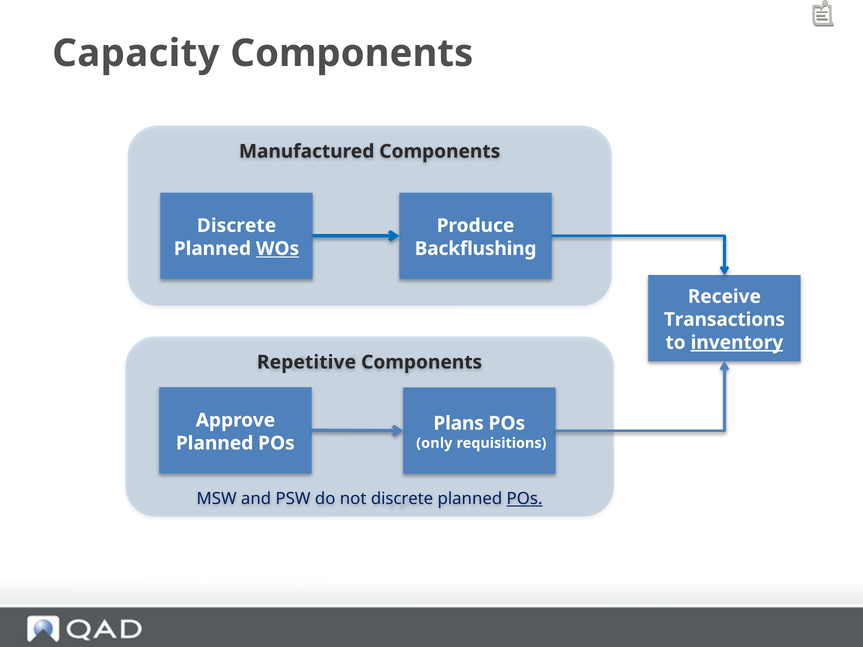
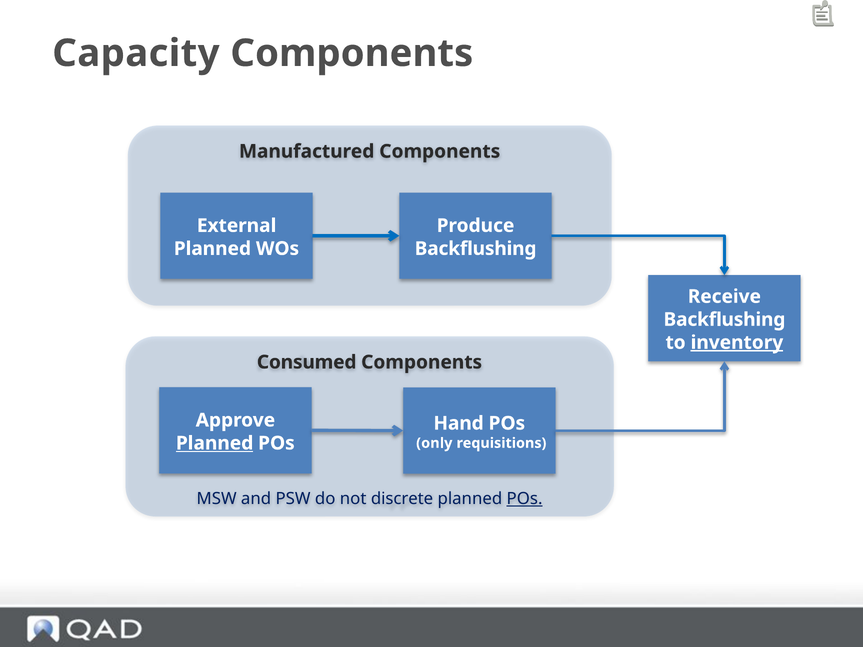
Discrete at (236, 226): Discrete -> External
WOs underline: present -> none
Transactions at (724, 320): Transactions -> Backflushing
Repetitive: Repetitive -> Consumed
Plans: Plans -> Hand
Planned at (215, 443) underline: none -> present
